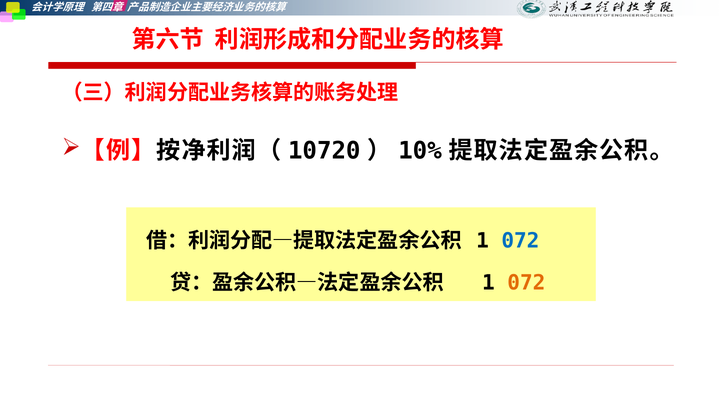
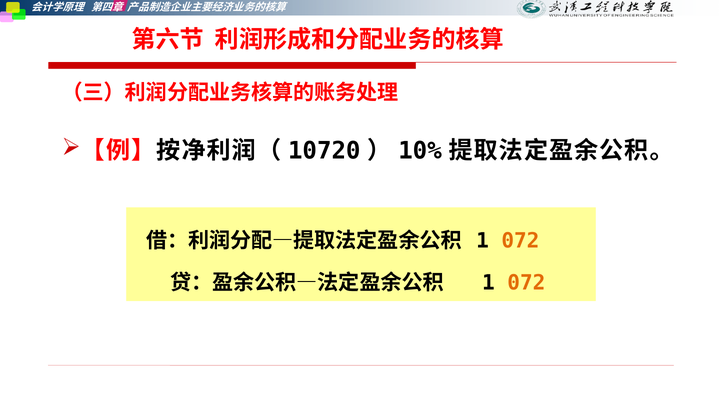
072 at (520, 241) colour: blue -> orange
